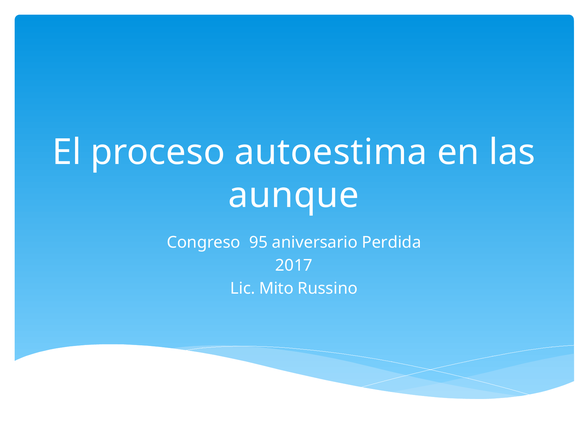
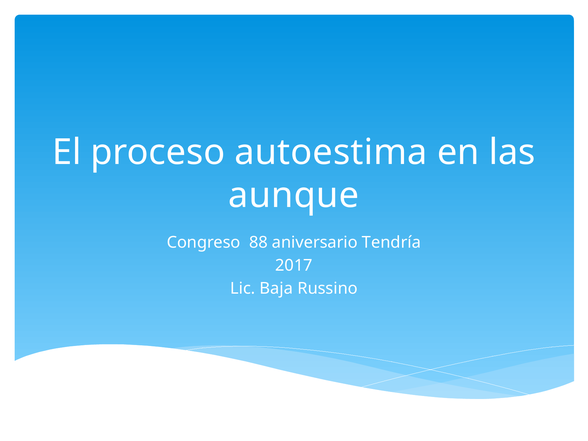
95: 95 -> 88
Perdida: Perdida -> Tendría
Mito: Mito -> Baja
